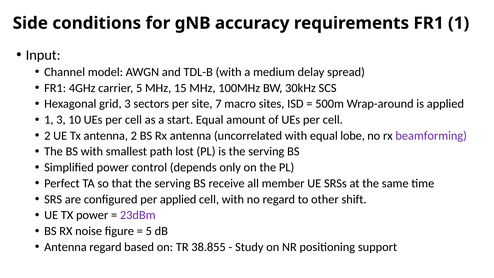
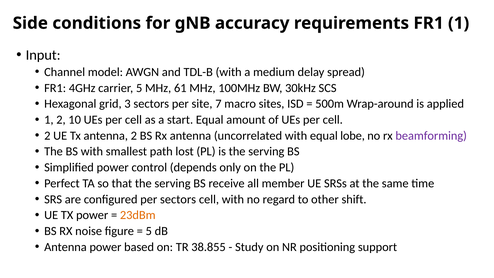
15: 15 -> 61
1 3: 3 -> 2
per applied: applied -> sectors
23dBm colour: purple -> orange
Antenna regard: regard -> power
